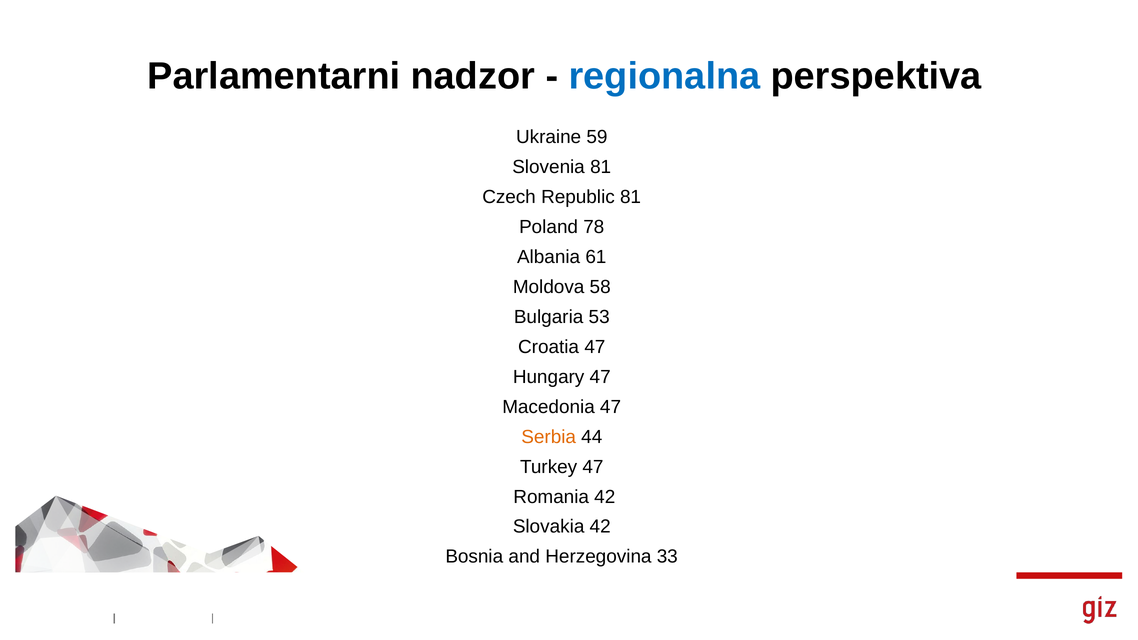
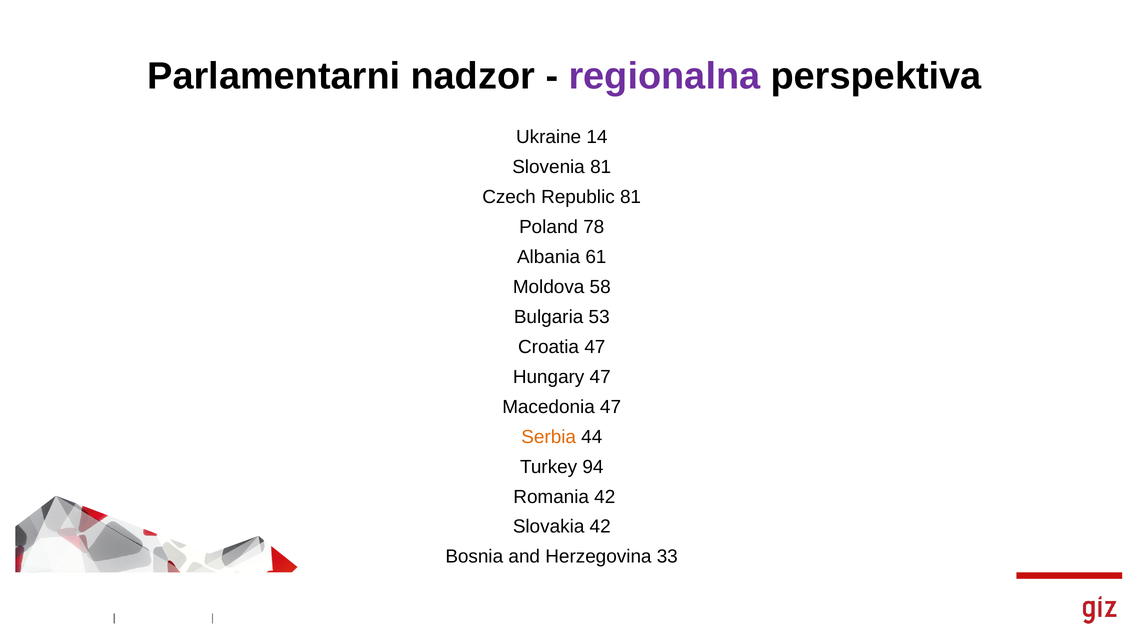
regionalna colour: blue -> purple
59: 59 -> 14
Turkey 47: 47 -> 94
